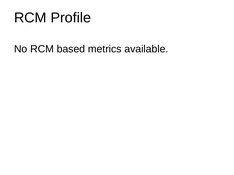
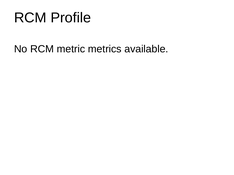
based: based -> metric
